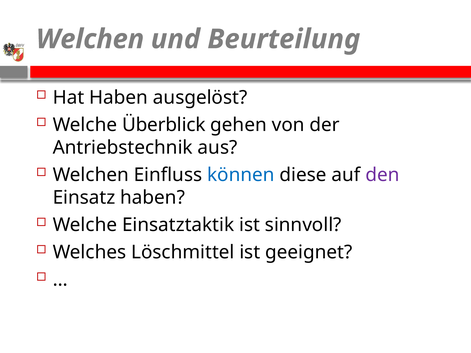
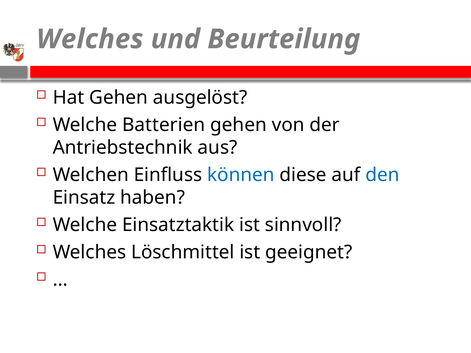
Welchen at (90, 39): Welchen -> Welches
Hat Haben: Haben -> Gehen
Überblick: Überblick -> Batterien
den colour: purple -> blue
